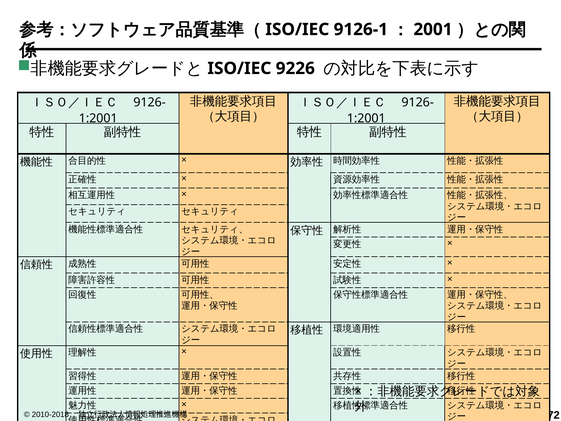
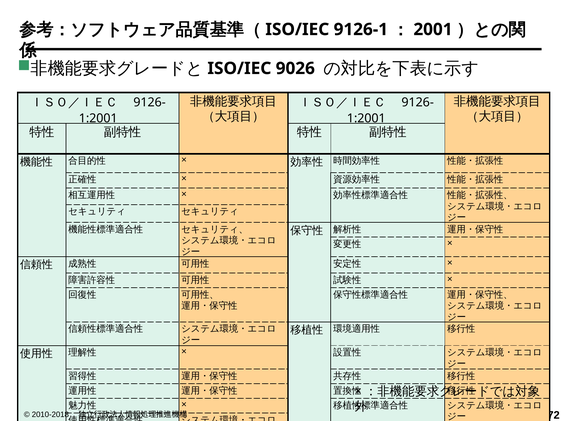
9226: 9226 -> 9026
